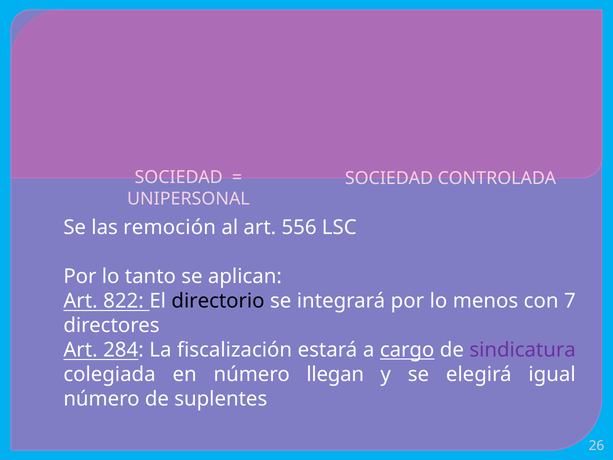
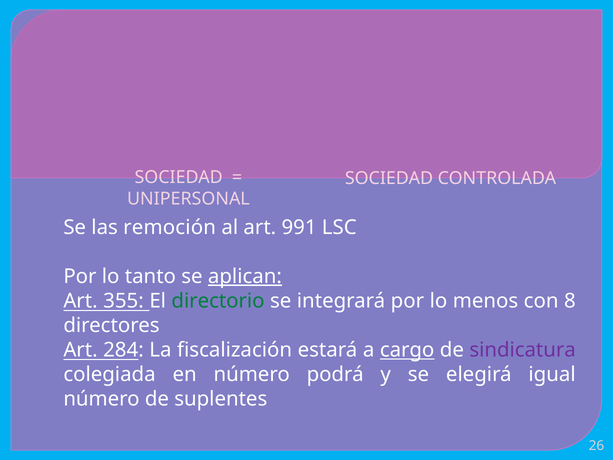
556: 556 -> 991
aplican underline: none -> present
822: 822 -> 355
directorio colour: black -> green
7: 7 -> 8
llegan: llegan -> podrá
